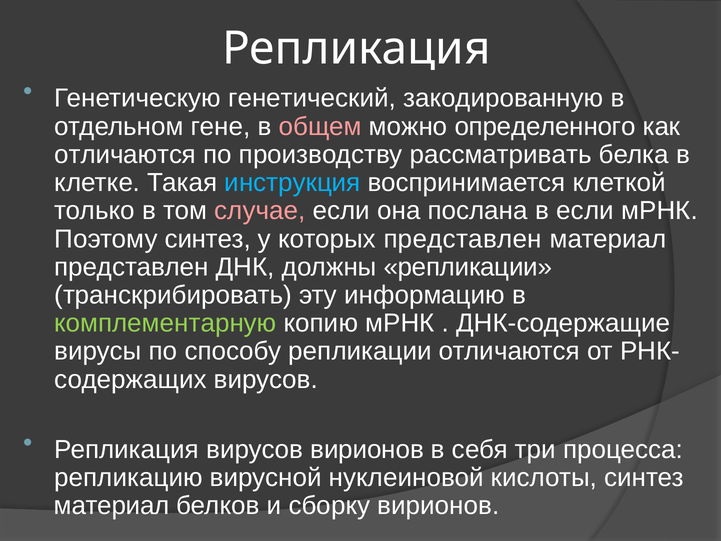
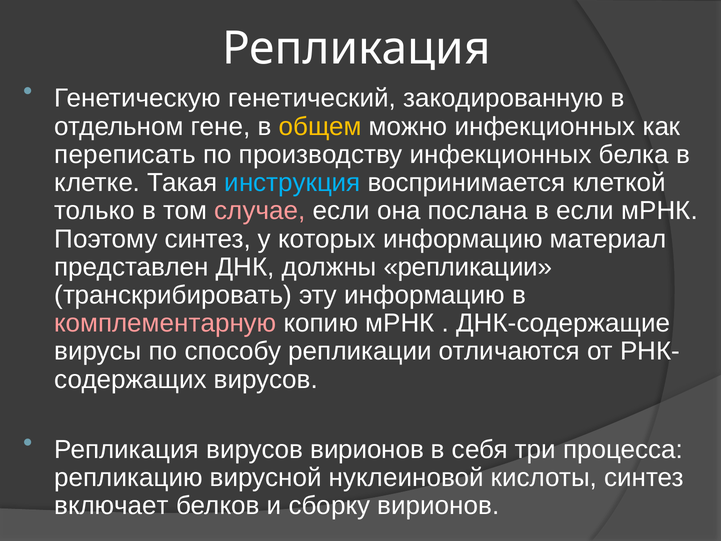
общем colour: pink -> yellow
можно определенного: определенного -> инфекционных
отличаются at (125, 155): отличаются -> переписать
производству рассматривать: рассматривать -> инфекционных
которых представлен: представлен -> информацию
комплементарную colour: light green -> pink
материал at (112, 506): материал -> включает
